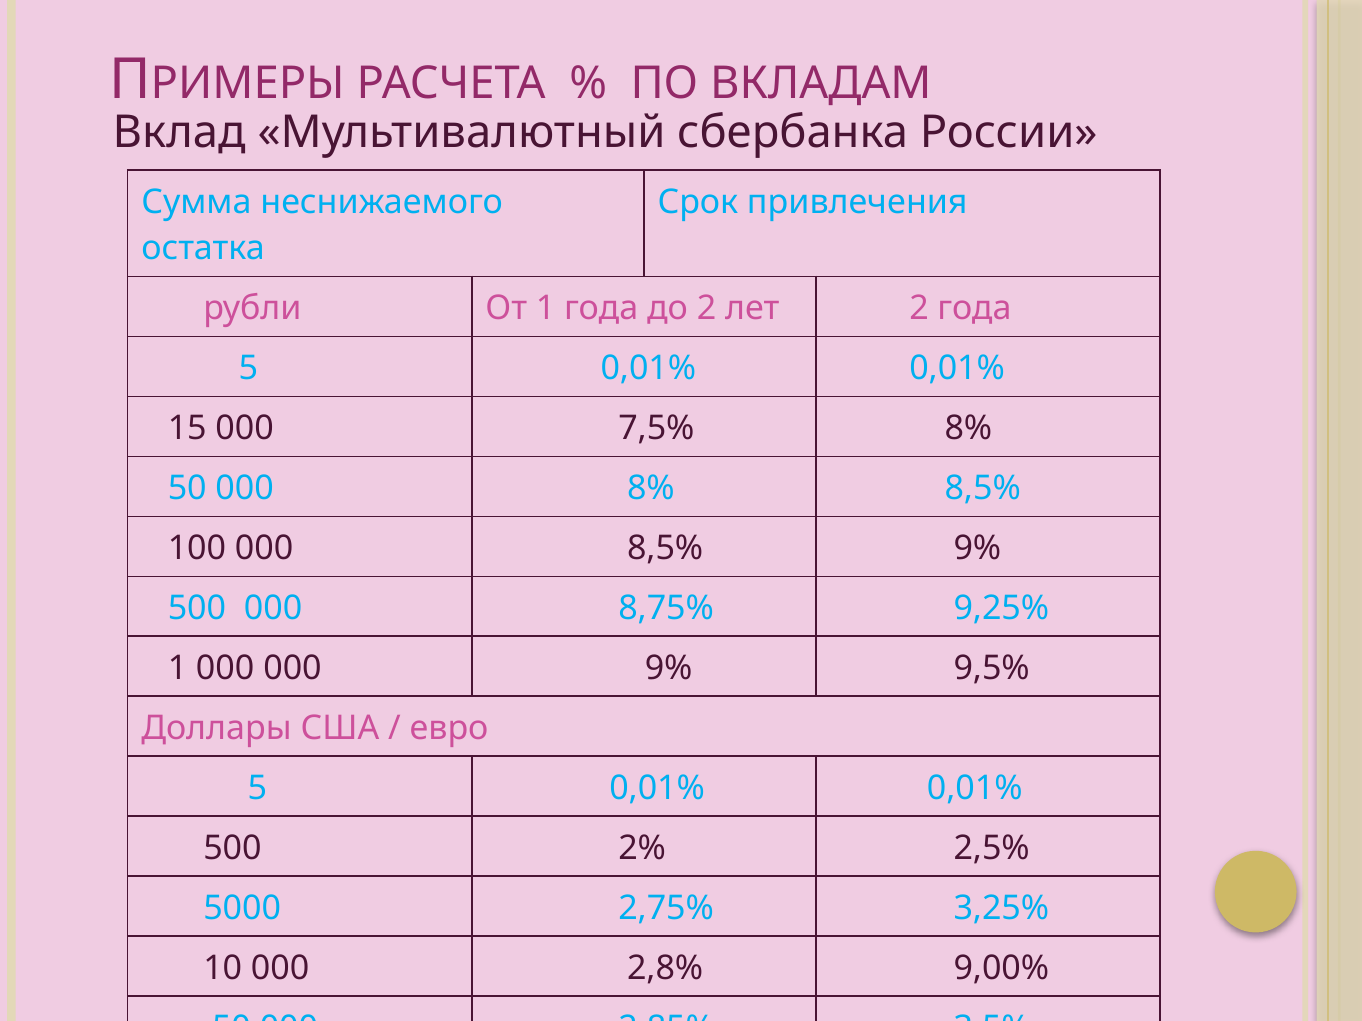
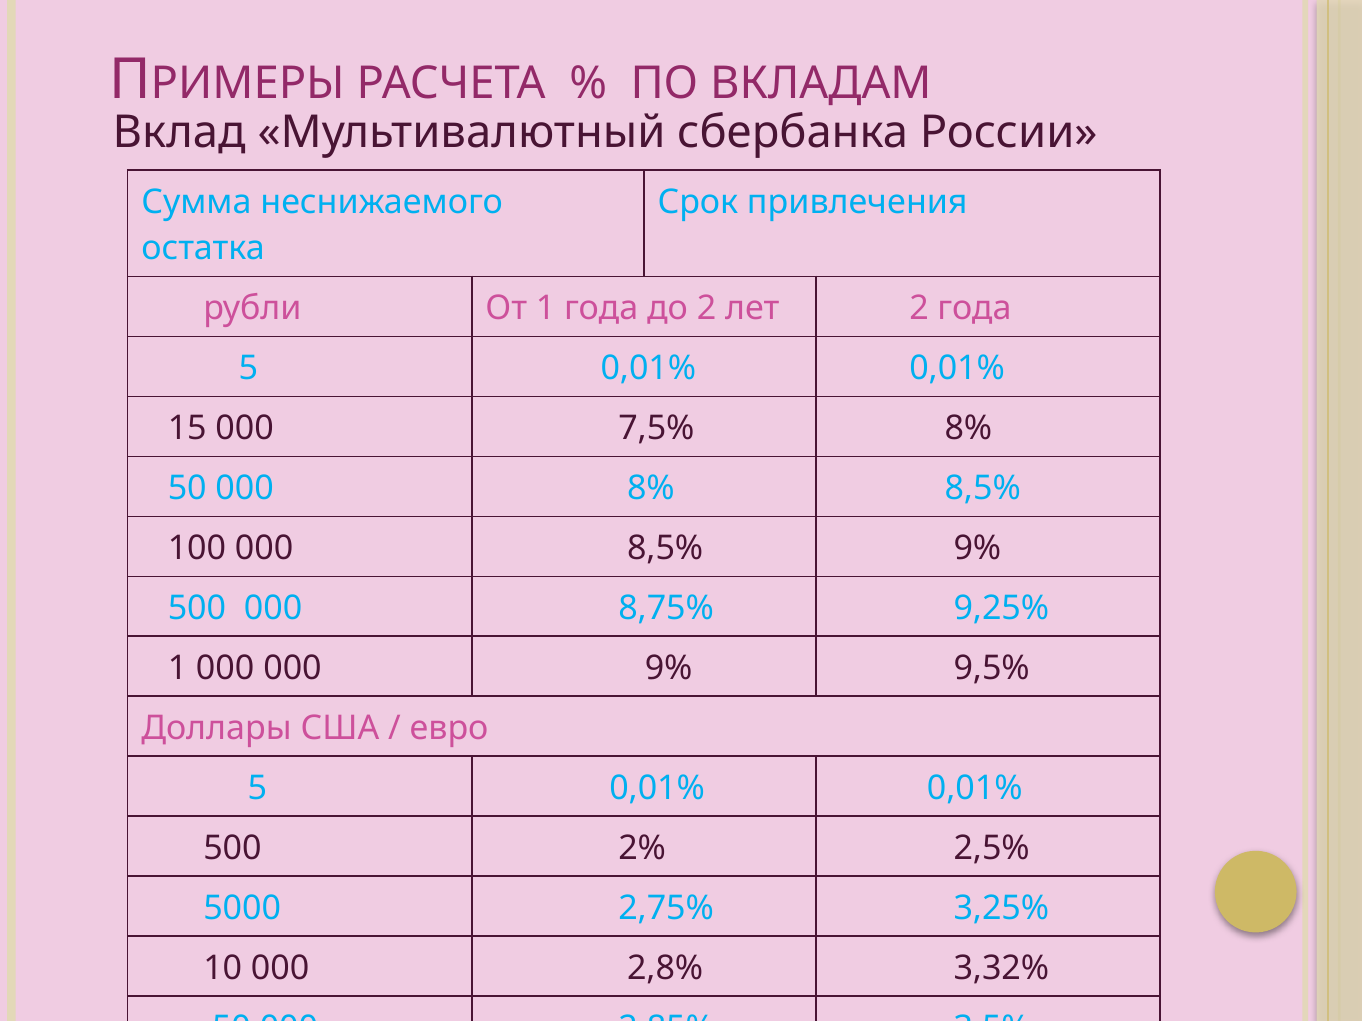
9,00%: 9,00% -> 3,32%
